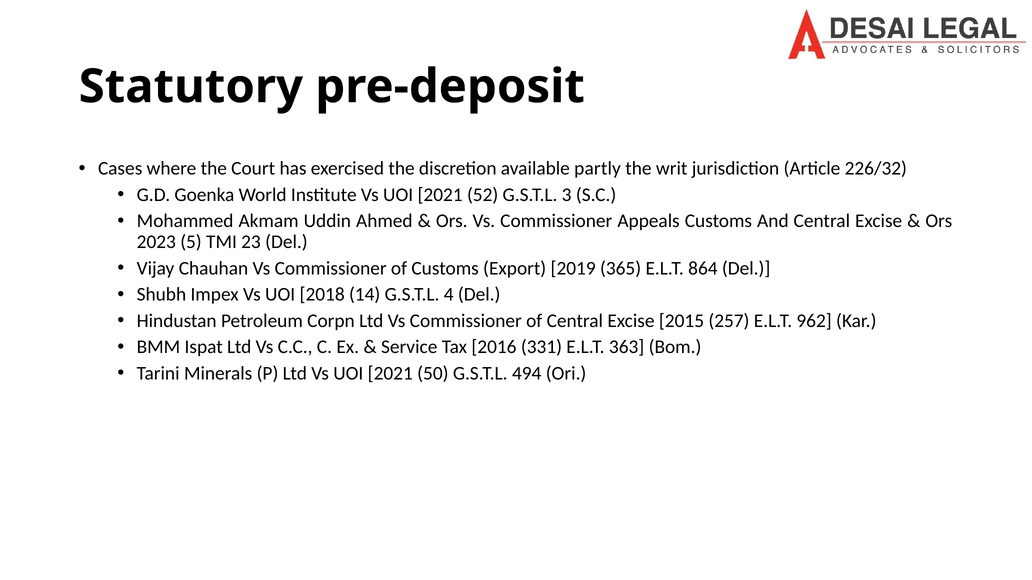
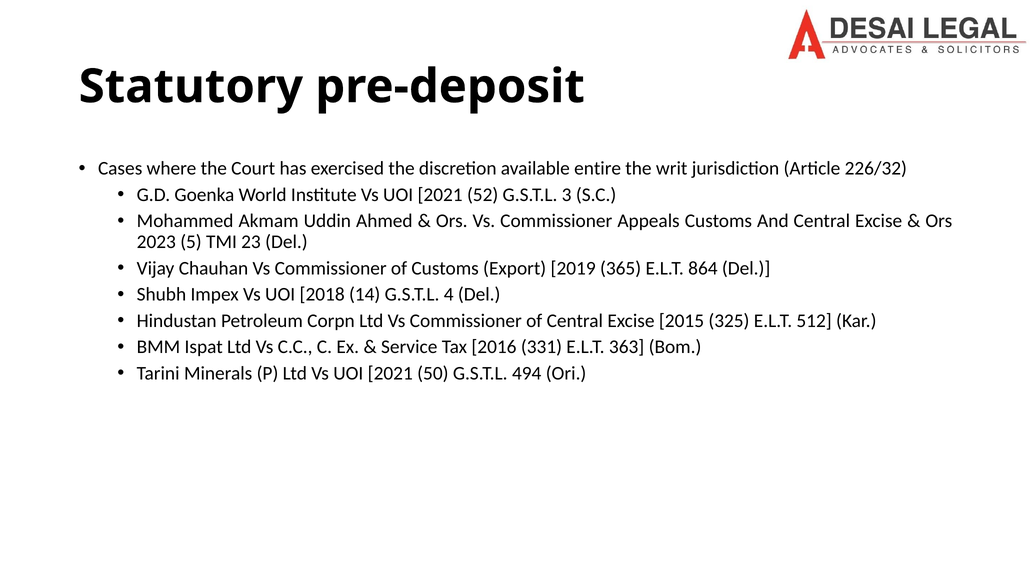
partly: partly -> entire
257: 257 -> 325
962: 962 -> 512
